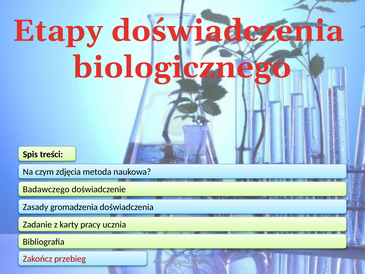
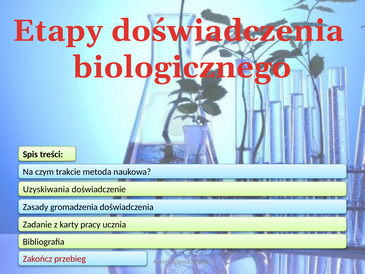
zdjęcia: zdjęcia -> trakcie
Badawczego: Badawczego -> Uzyskiwania
